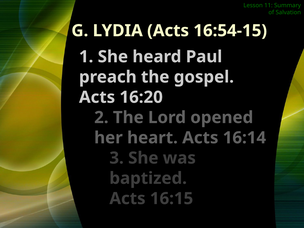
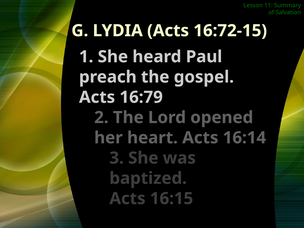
16:54-15: 16:54-15 -> 16:72-15
16:20: 16:20 -> 16:79
